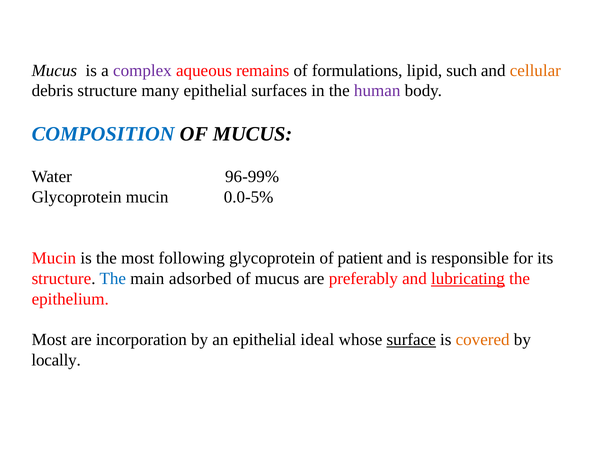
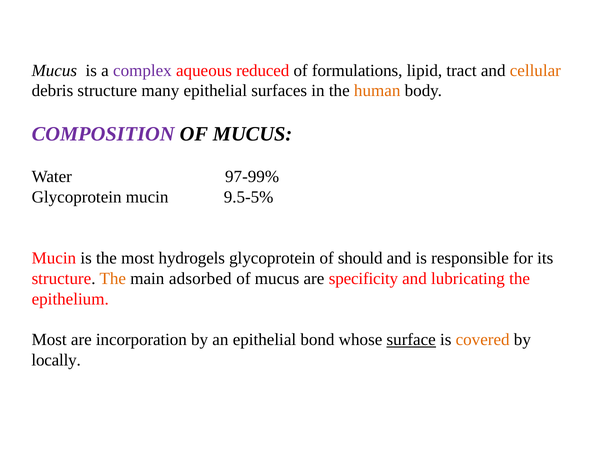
remains: remains -> reduced
such: such -> tract
human colour: purple -> orange
COMPOSITION colour: blue -> purple
96-99%: 96-99% -> 97-99%
0.0-5%: 0.0-5% -> 9.5-5%
following: following -> hydrogels
patient: patient -> should
The at (113, 279) colour: blue -> orange
preferably: preferably -> specificity
lubricating underline: present -> none
ideal: ideal -> bond
